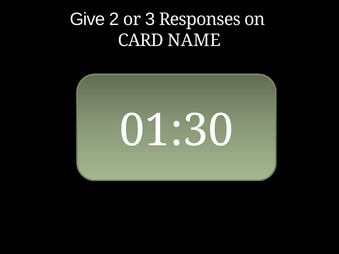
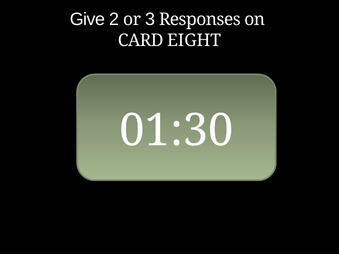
NAME: NAME -> EIGHT
